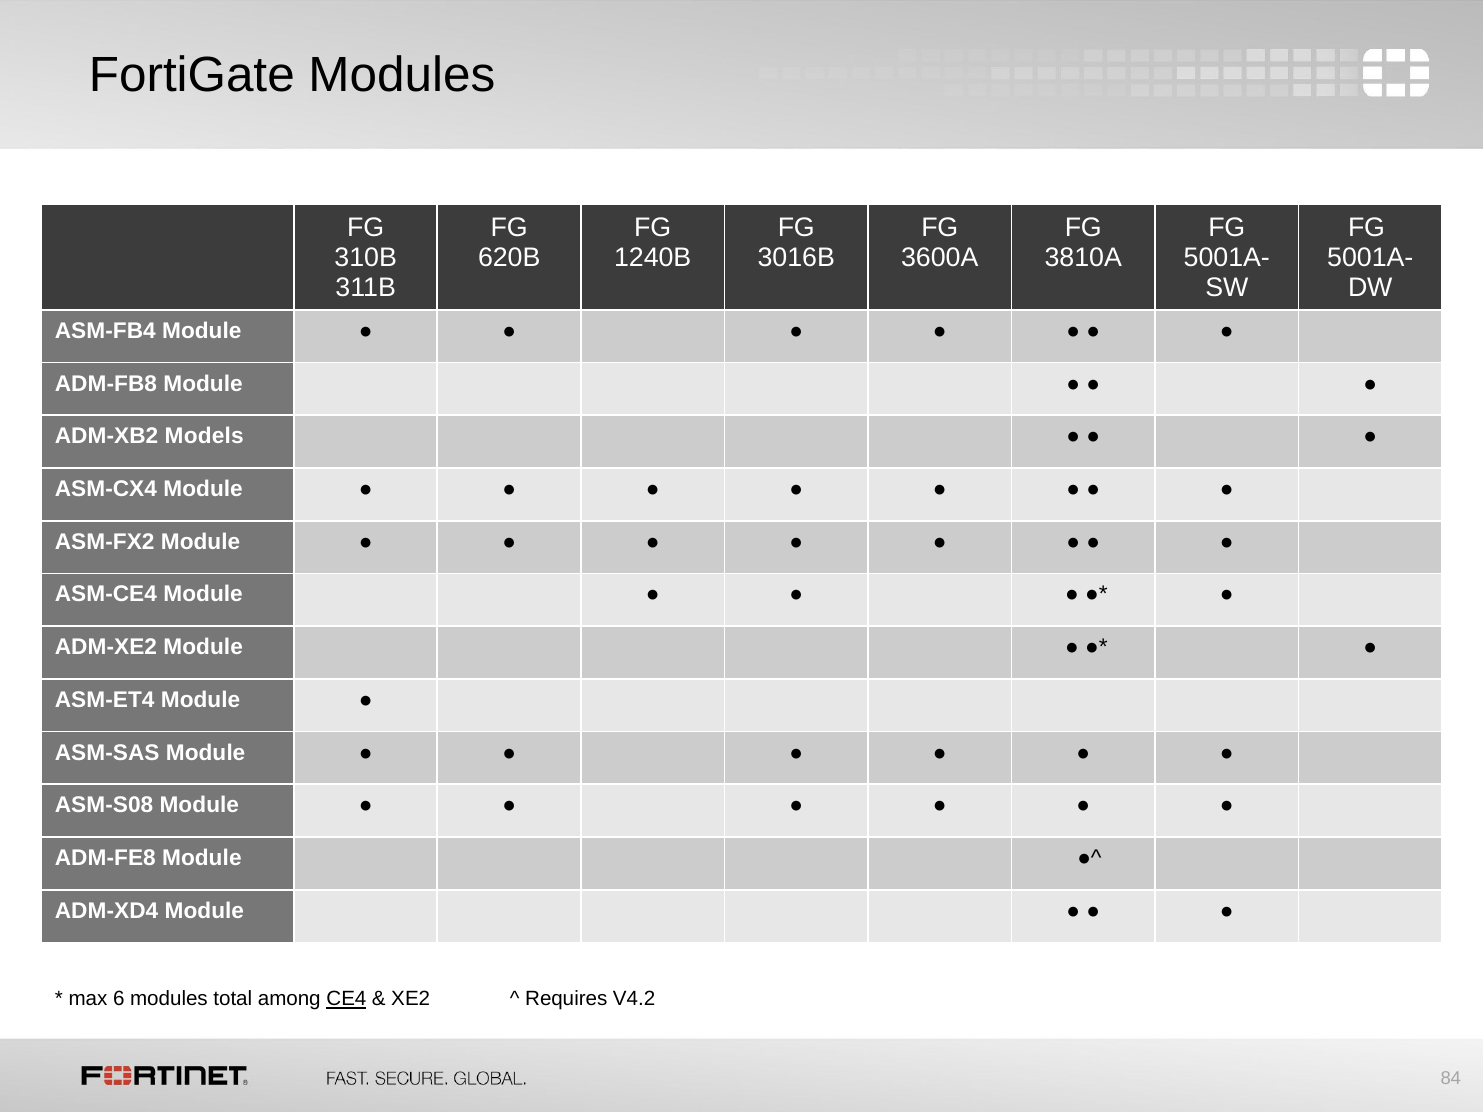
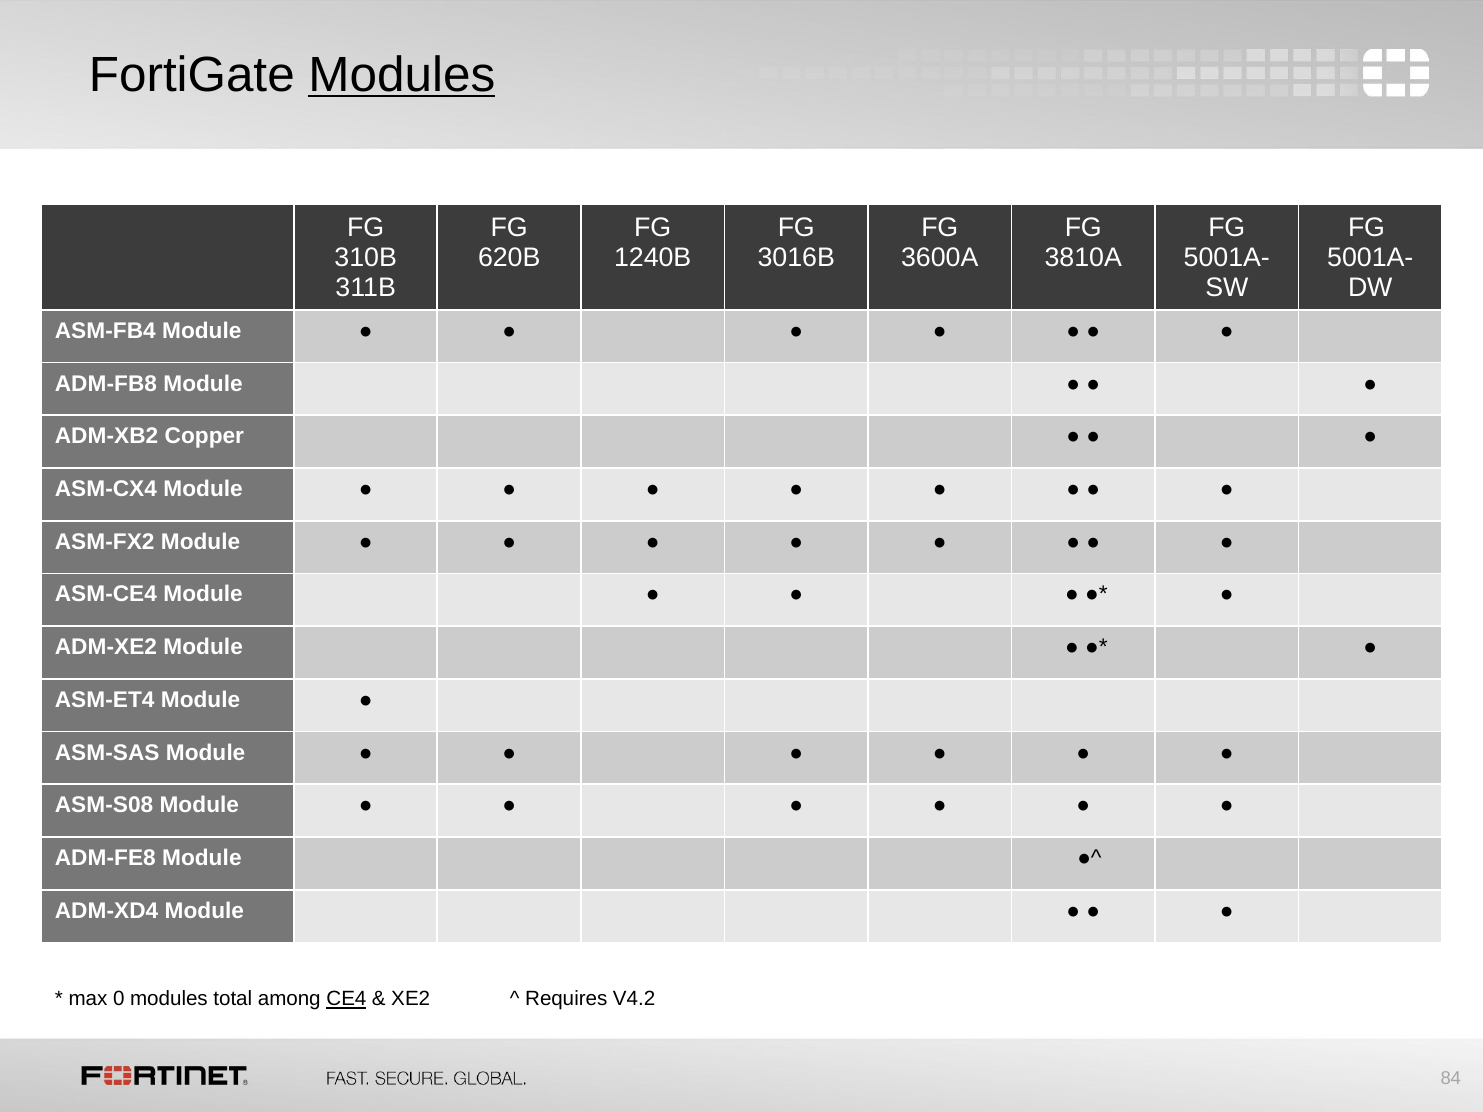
Modules at (402, 75) underline: none -> present
Models: Models -> Copper
6: 6 -> 0
